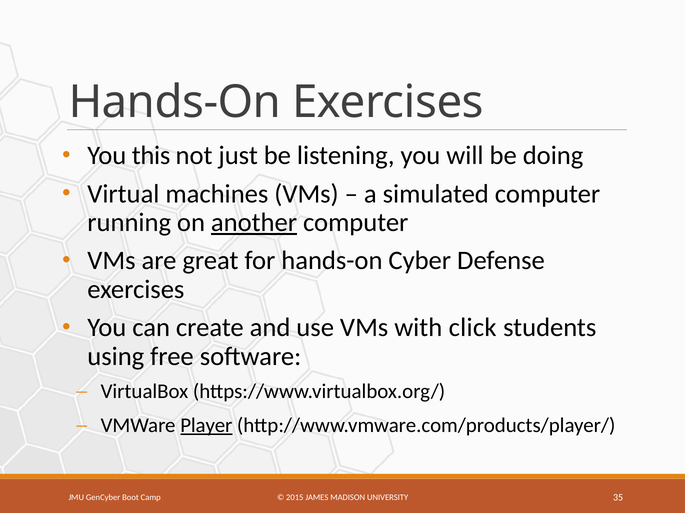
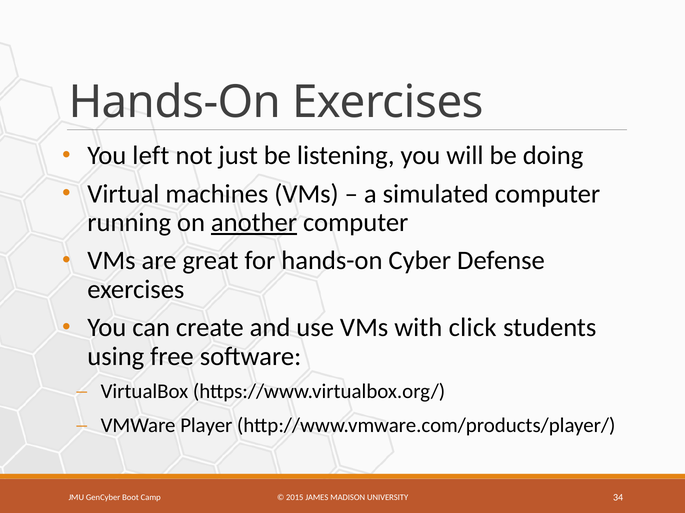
this: this -> left
Player underline: present -> none
35: 35 -> 34
